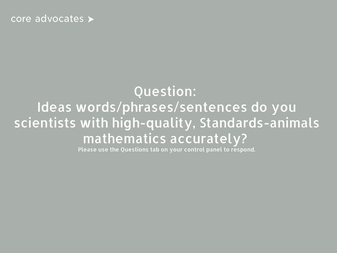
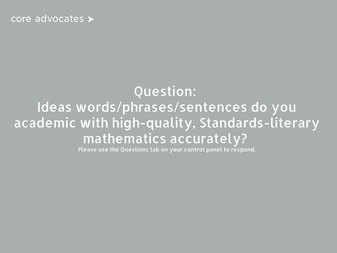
scientists: scientists -> academic
Standards-animals: Standards-animals -> Standards-literary
